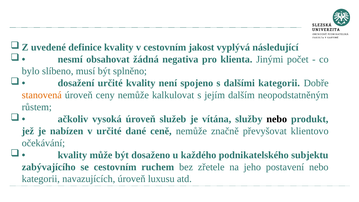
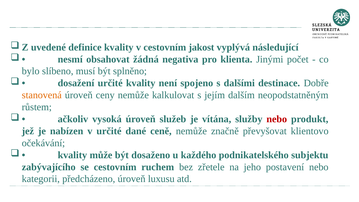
dalšími kategorii: kategorii -> destinace
nebo at (277, 119) colour: black -> red
navazujících: navazujících -> předcházeno
